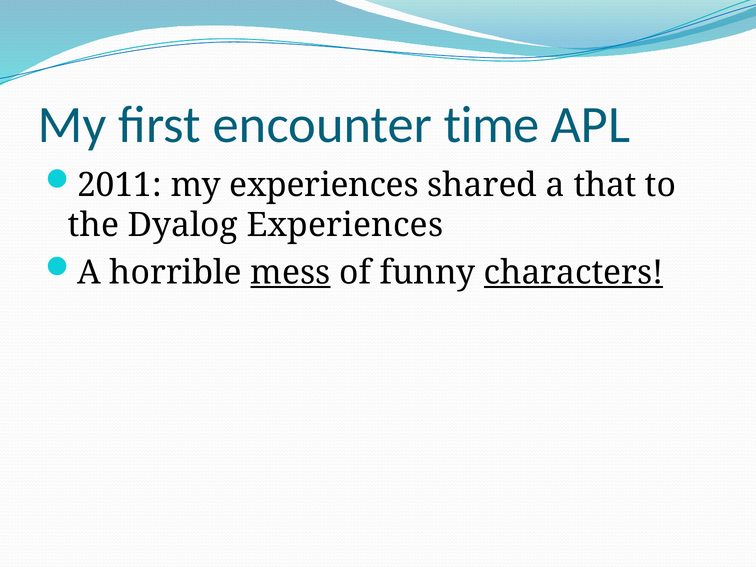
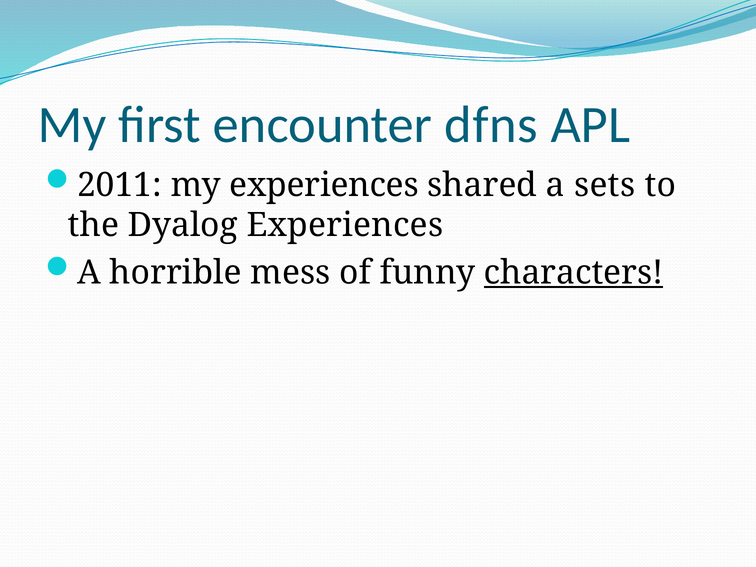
time: time -> dfns
that: that -> sets
mess underline: present -> none
